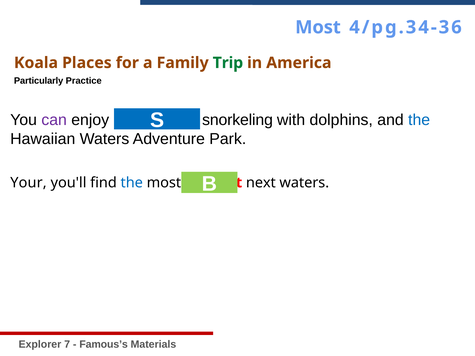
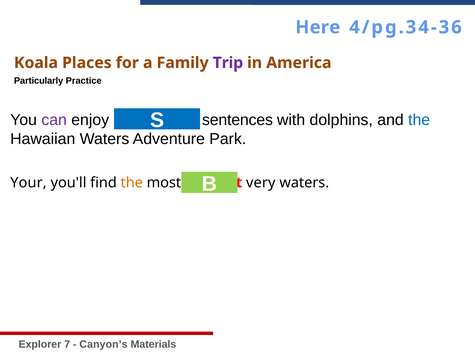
Most at (318, 27): Most -> Here
Trip colour: green -> purple
snorkeling at (238, 120): snorkeling -> sentences
the at (132, 183) colour: blue -> orange
next: next -> very
Famous’s: Famous’s -> Canyon’s
